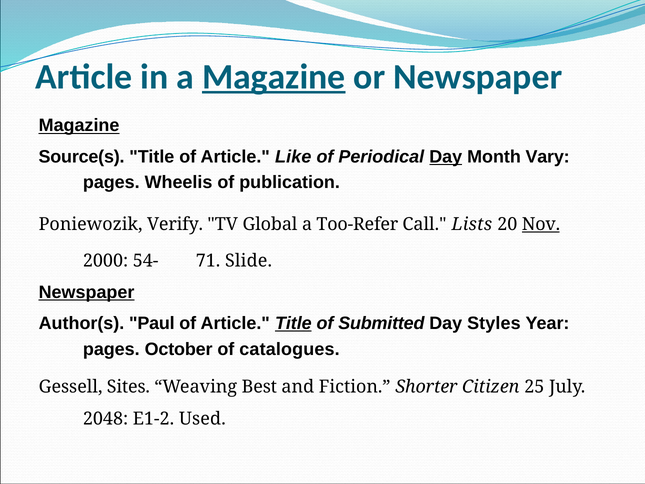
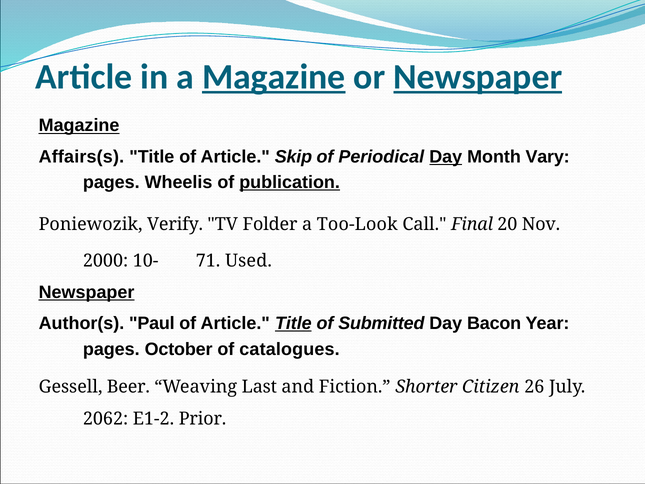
Newspaper at (478, 77) underline: none -> present
Source(s: Source(s -> Affairs(s
Like: Like -> Skip
publication underline: none -> present
Global: Global -> Folder
Too-Refer: Too-Refer -> Too-Look
Lists: Lists -> Final
Nov underline: present -> none
54-: 54- -> 10-
Slide: Slide -> Used
Styles: Styles -> Bacon
Sites: Sites -> Beer
Best: Best -> Last
25: 25 -> 26
2048: 2048 -> 2062
Used: Used -> Prior
